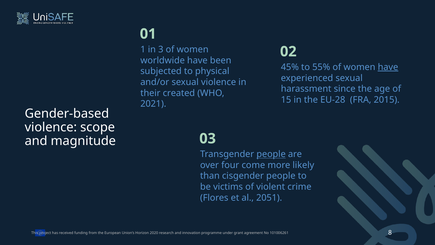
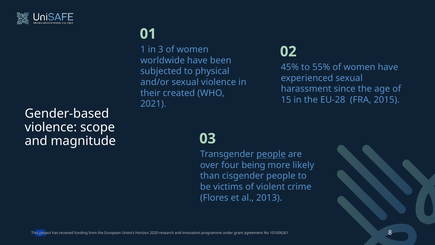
have at (388, 67) underline: present -> none
come: come -> being
2051: 2051 -> 2013
